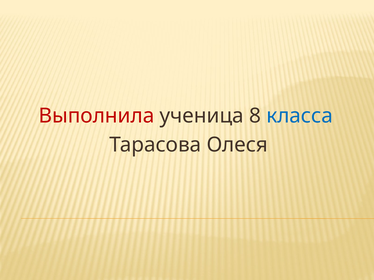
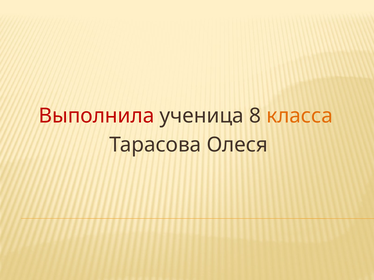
класса colour: blue -> orange
